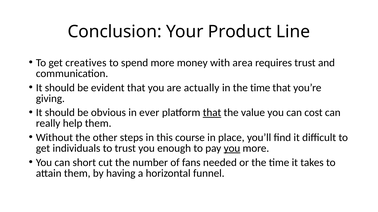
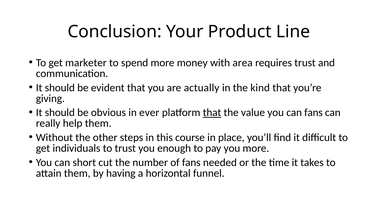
creatives: creatives -> marketer
in the time: time -> kind
can cost: cost -> fans
you at (232, 149) underline: present -> none
